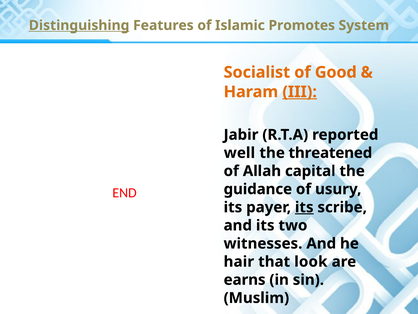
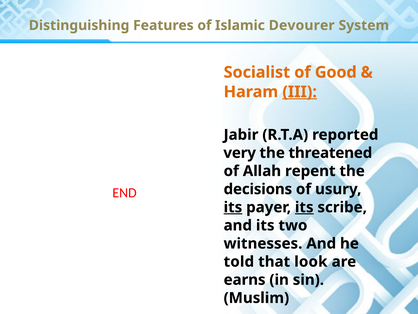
Distinguishing underline: present -> none
Promotes: Promotes -> Devourer
well: well -> very
capital: capital -> repent
guidance: guidance -> decisions
its at (233, 207) underline: none -> present
hair: hair -> told
